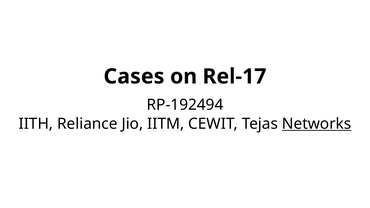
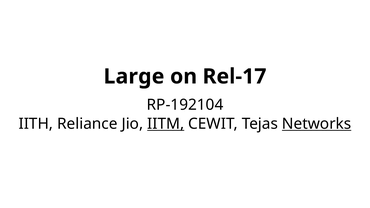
Cases: Cases -> Large
RP-192494: RP-192494 -> RP-192104
IITM underline: none -> present
